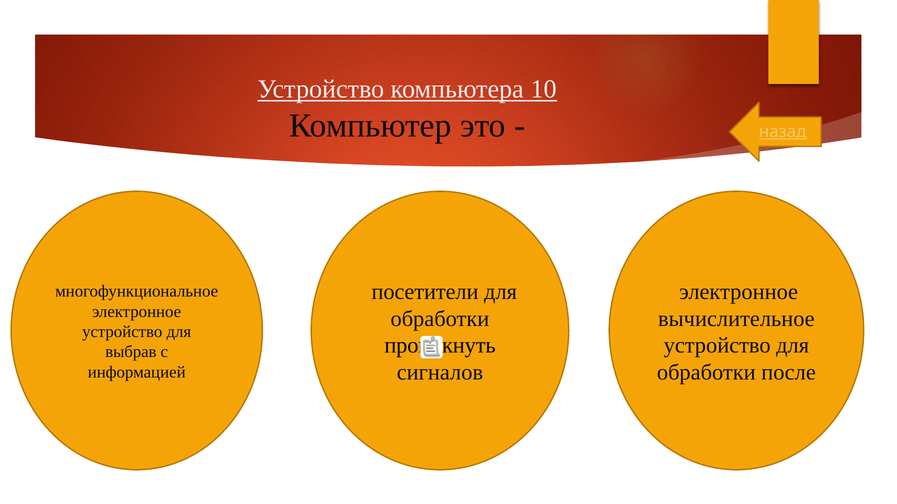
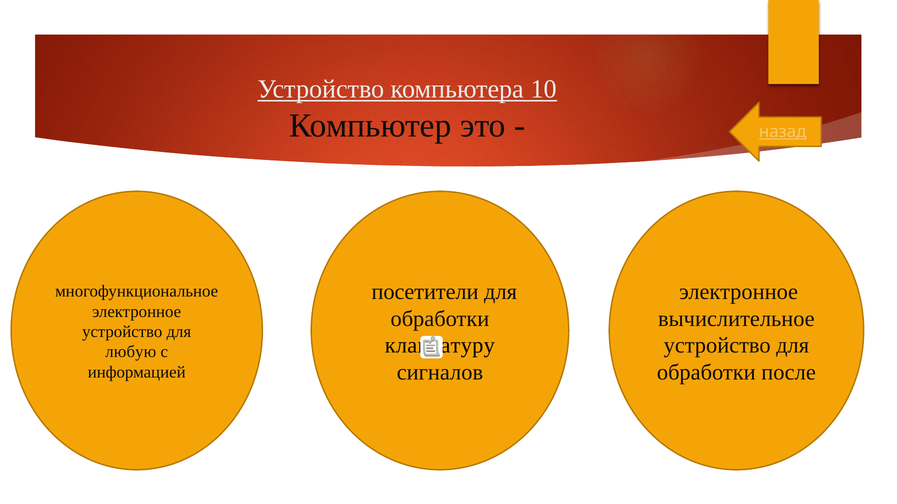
проникнуть: проникнуть -> клавиатуру
выбрав: выбрав -> любую
